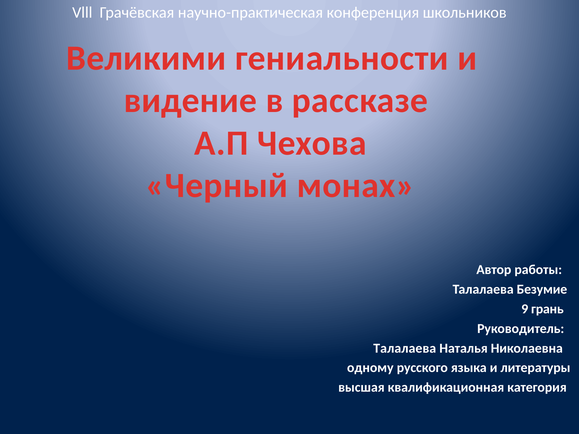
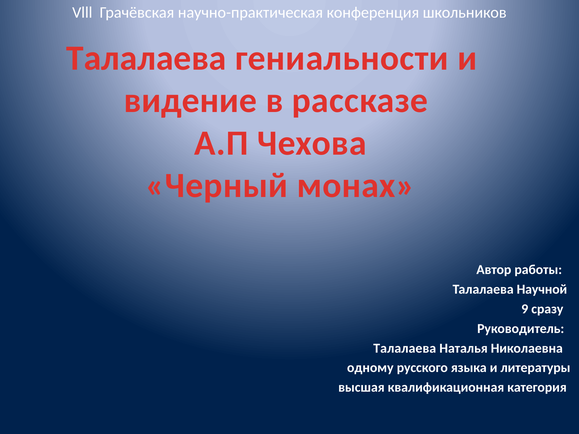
Великими at (146, 58): Великими -> Талалаева
Безумие: Безумие -> Научной
грань: грань -> сразу
